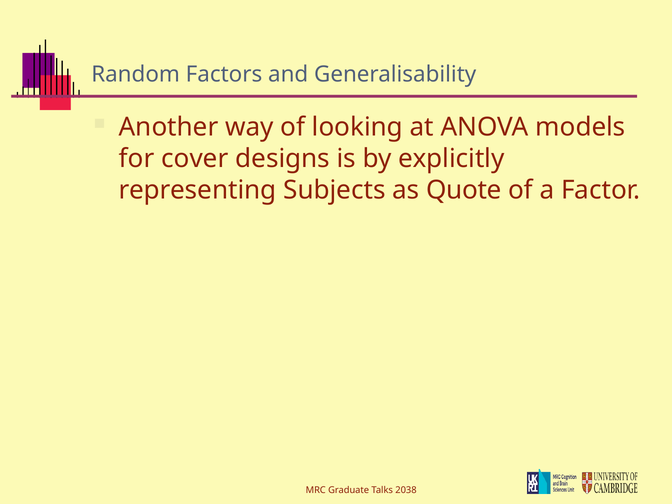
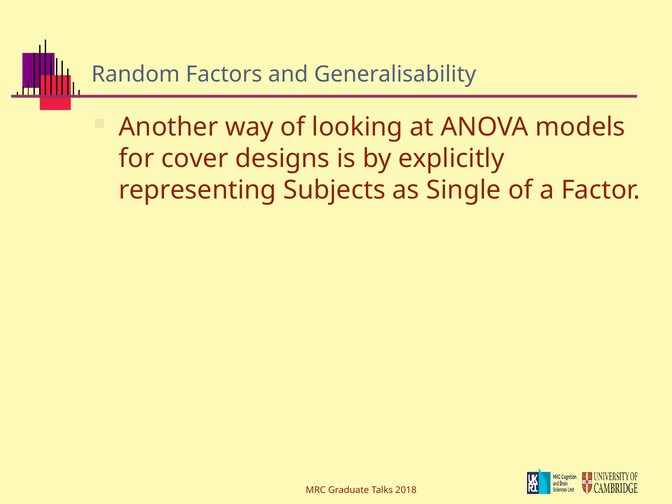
Quote: Quote -> Single
2038: 2038 -> 2018
